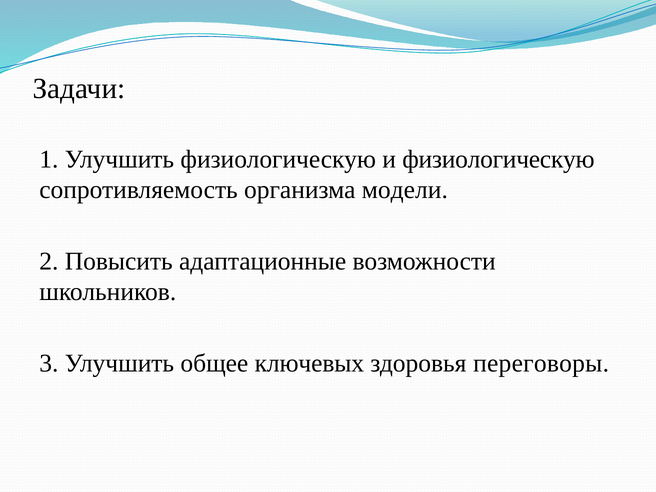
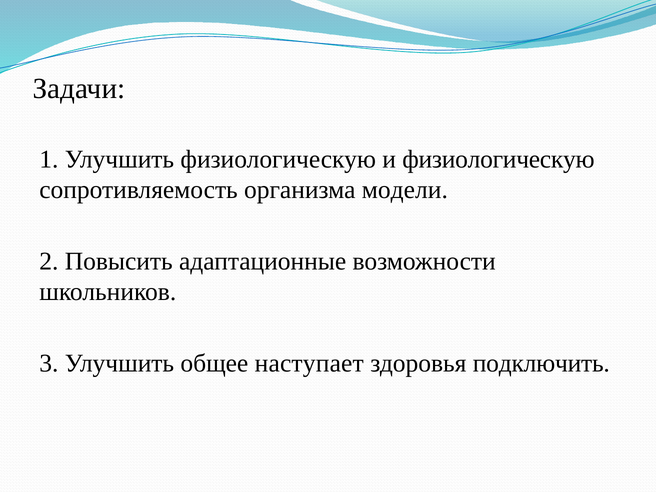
ключевых: ключевых -> наступает
переговоры: переговоры -> подключить
